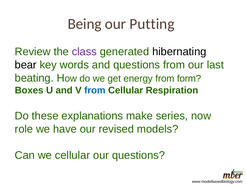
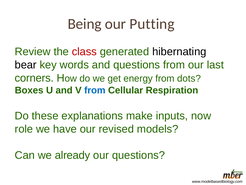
class colour: purple -> red
beating: beating -> corners
form: form -> dots
series: series -> inputs
we cellular: cellular -> already
